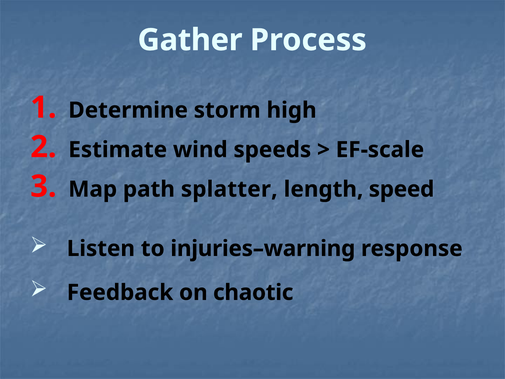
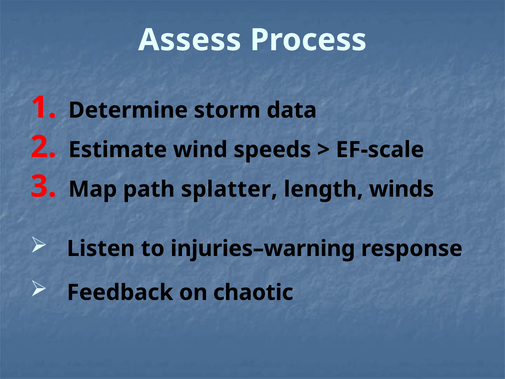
Gather: Gather -> Assess
high: high -> data
speed: speed -> winds
